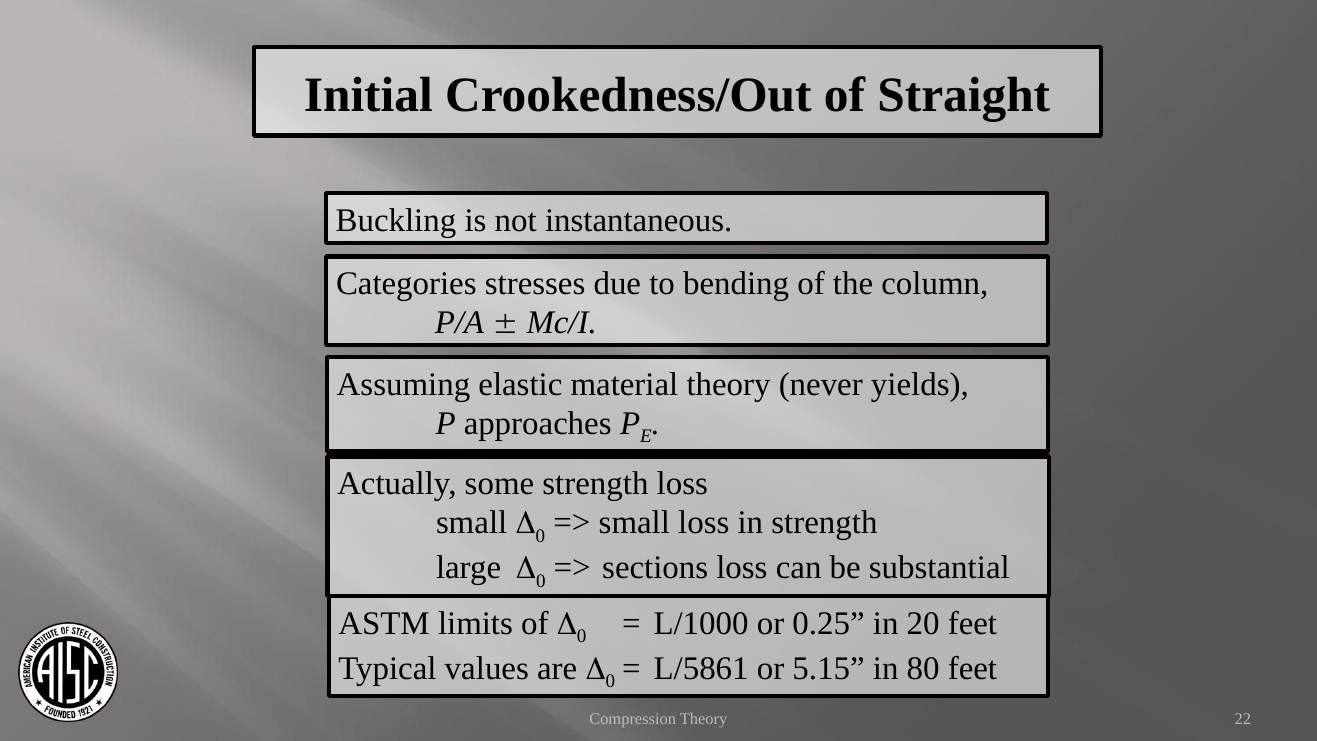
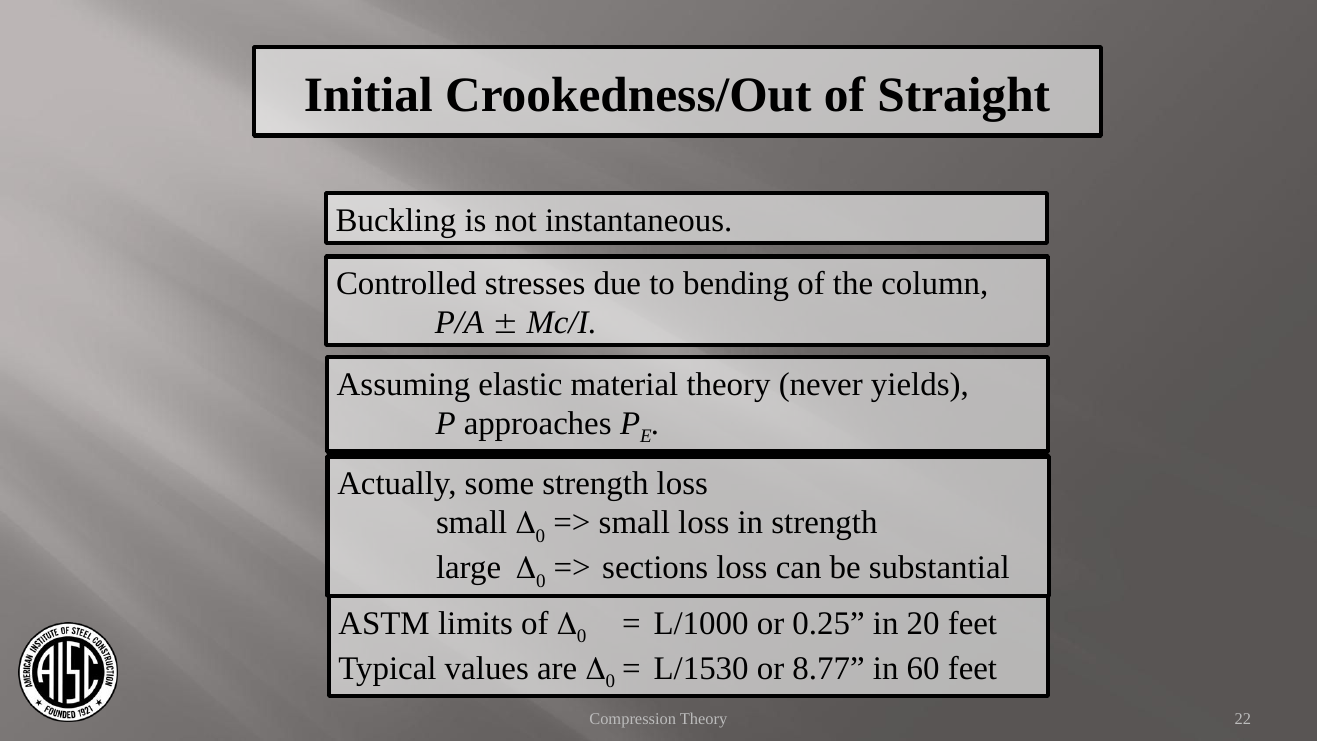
Categories: Categories -> Controlled
L/5861: L/5861 -> L/1530
5.15: 5.15 -> 8.77
80: 80 -> 60
